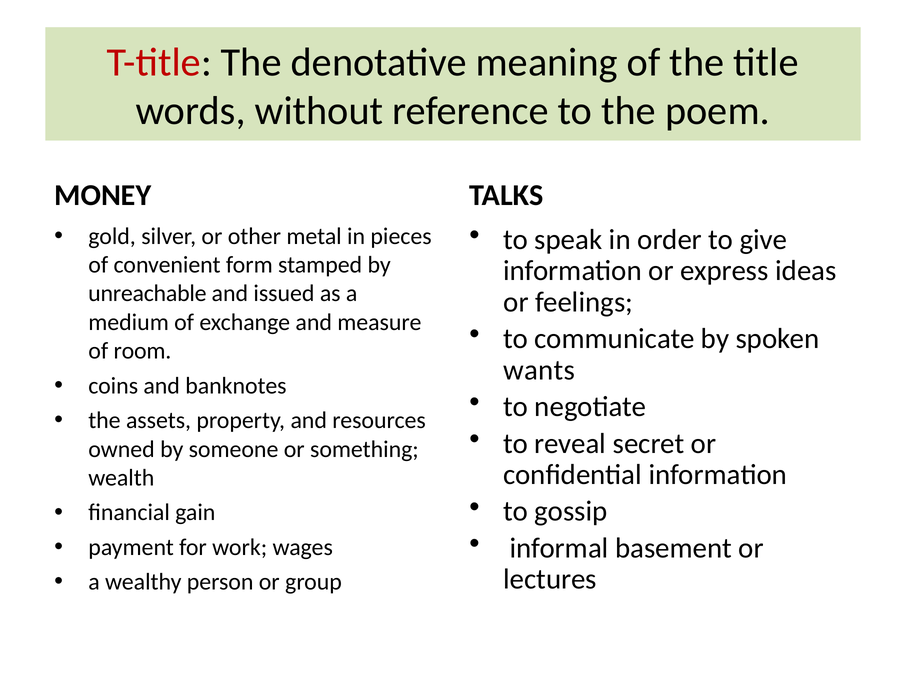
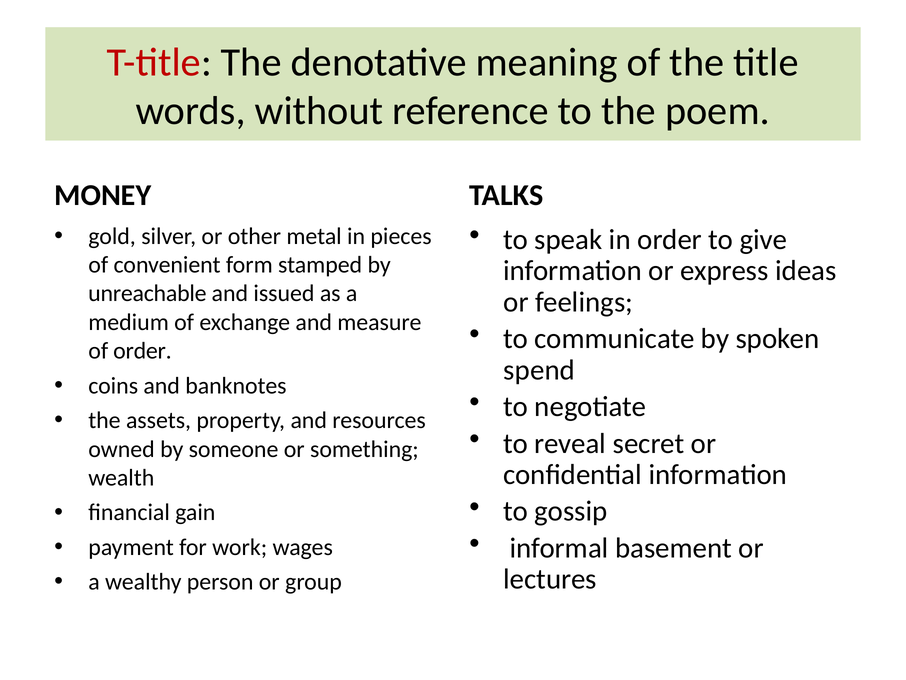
of room: room -> order
wants: wants -> spend
